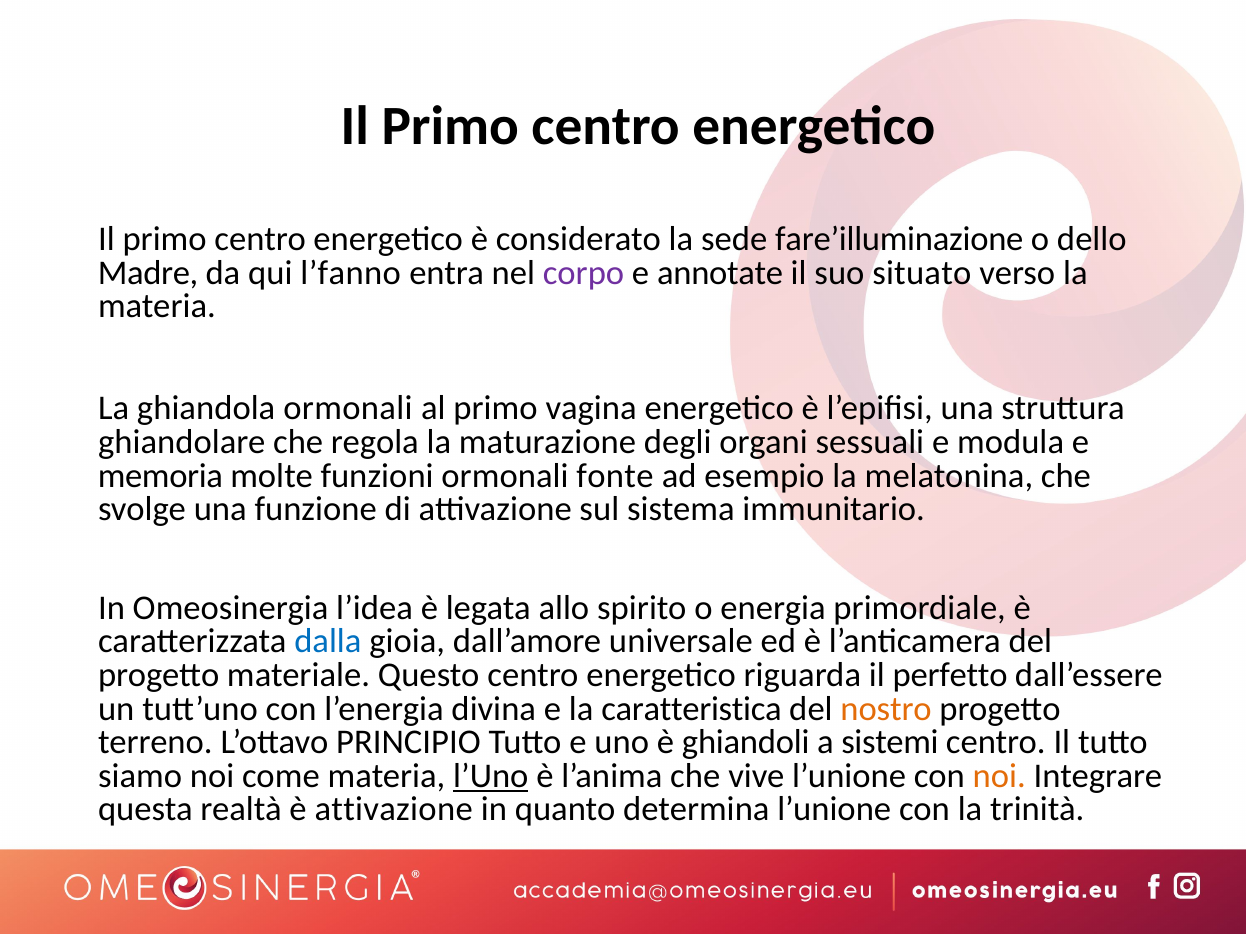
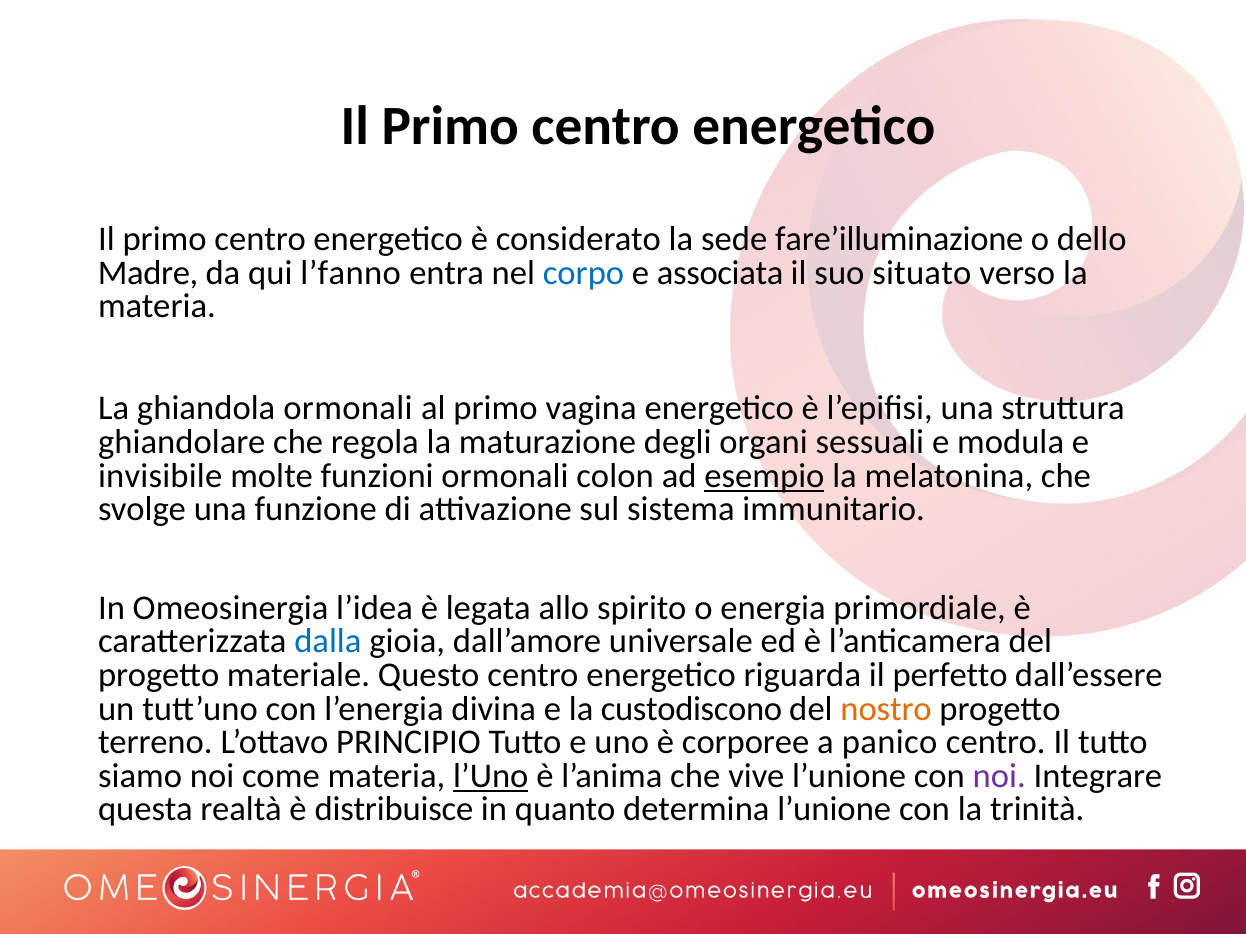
corpo colour: purple -> blue
annotate: annotate -> associata
memoria: memoria -> invisibile
fonte: fonte -> colon
esempio underline: none -> present
caratteristica: caratteristica -> custodiscono
ghiandoli: ghiandoli -> corporee
sistemi: sistemi -> panico
noi at (999, 776) colour: orange -> purple
è attivazione: attivazione -> distribuisce
